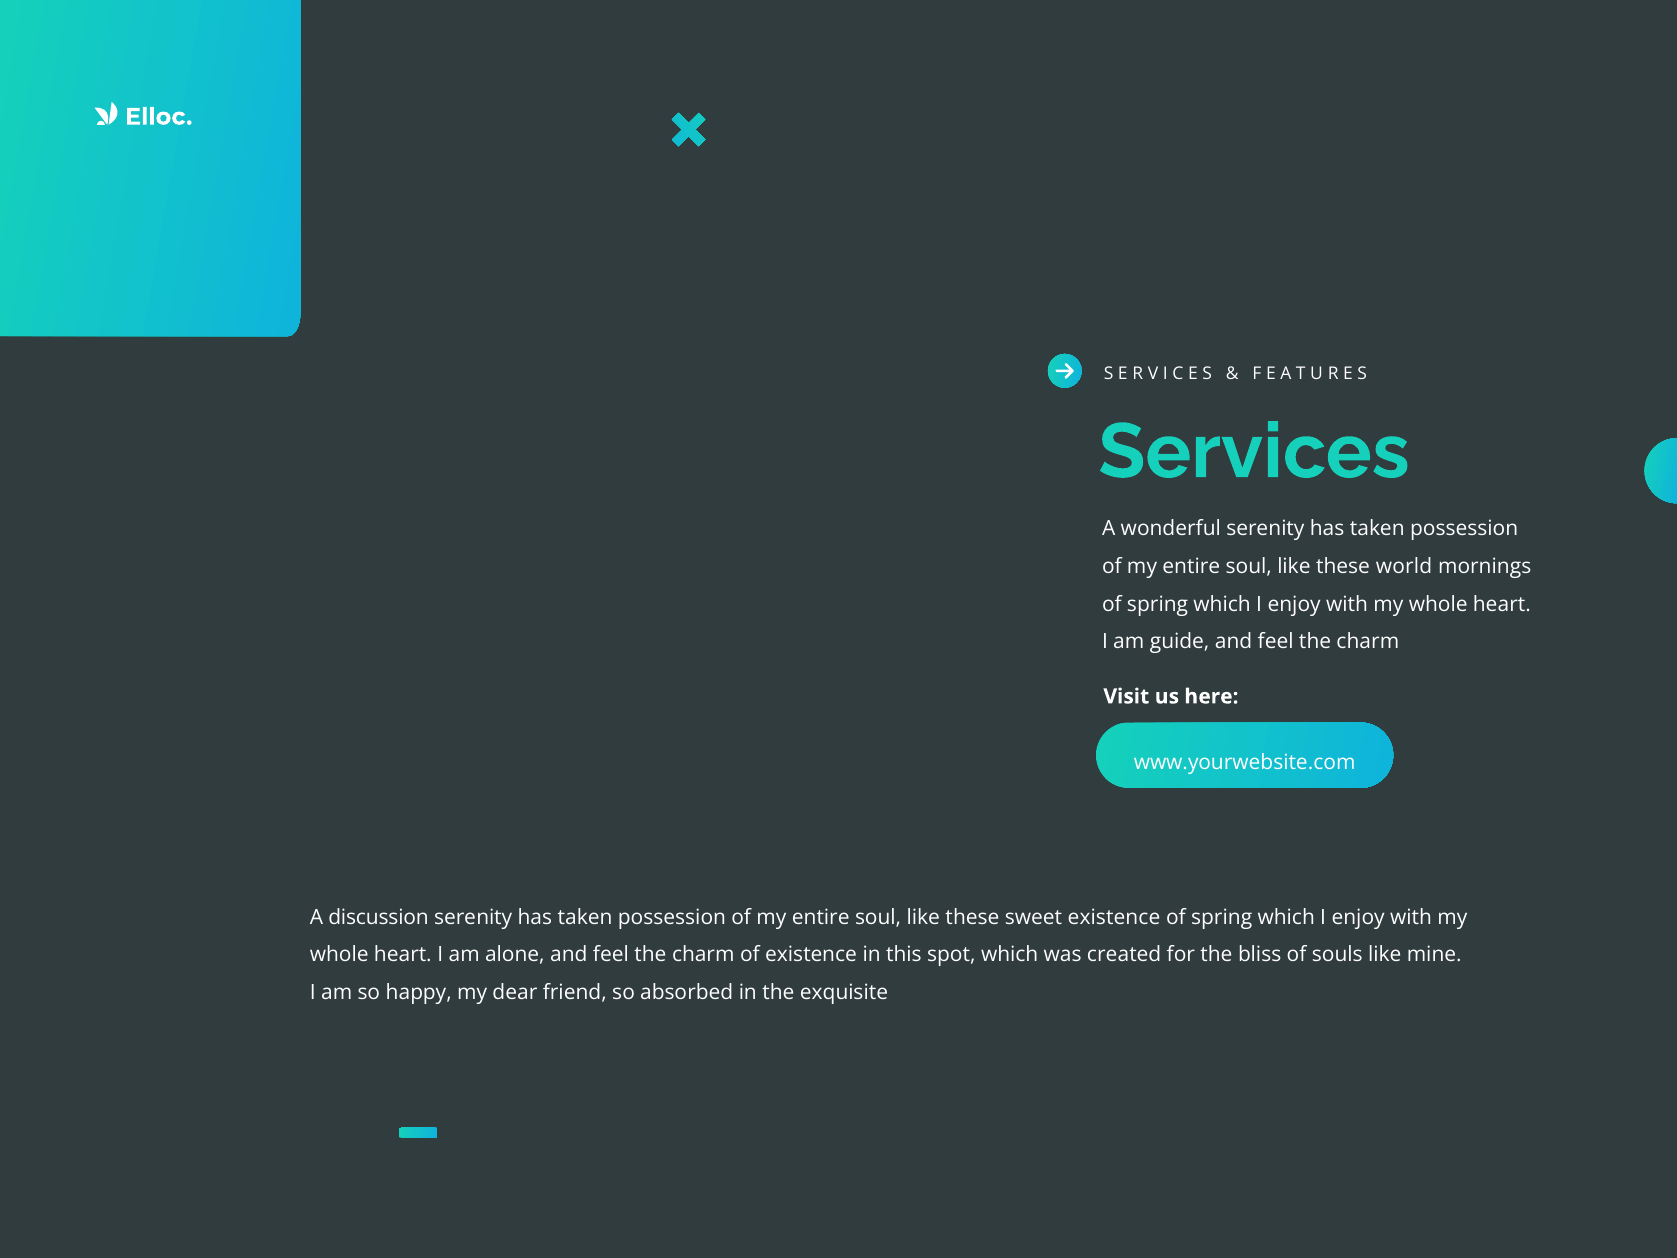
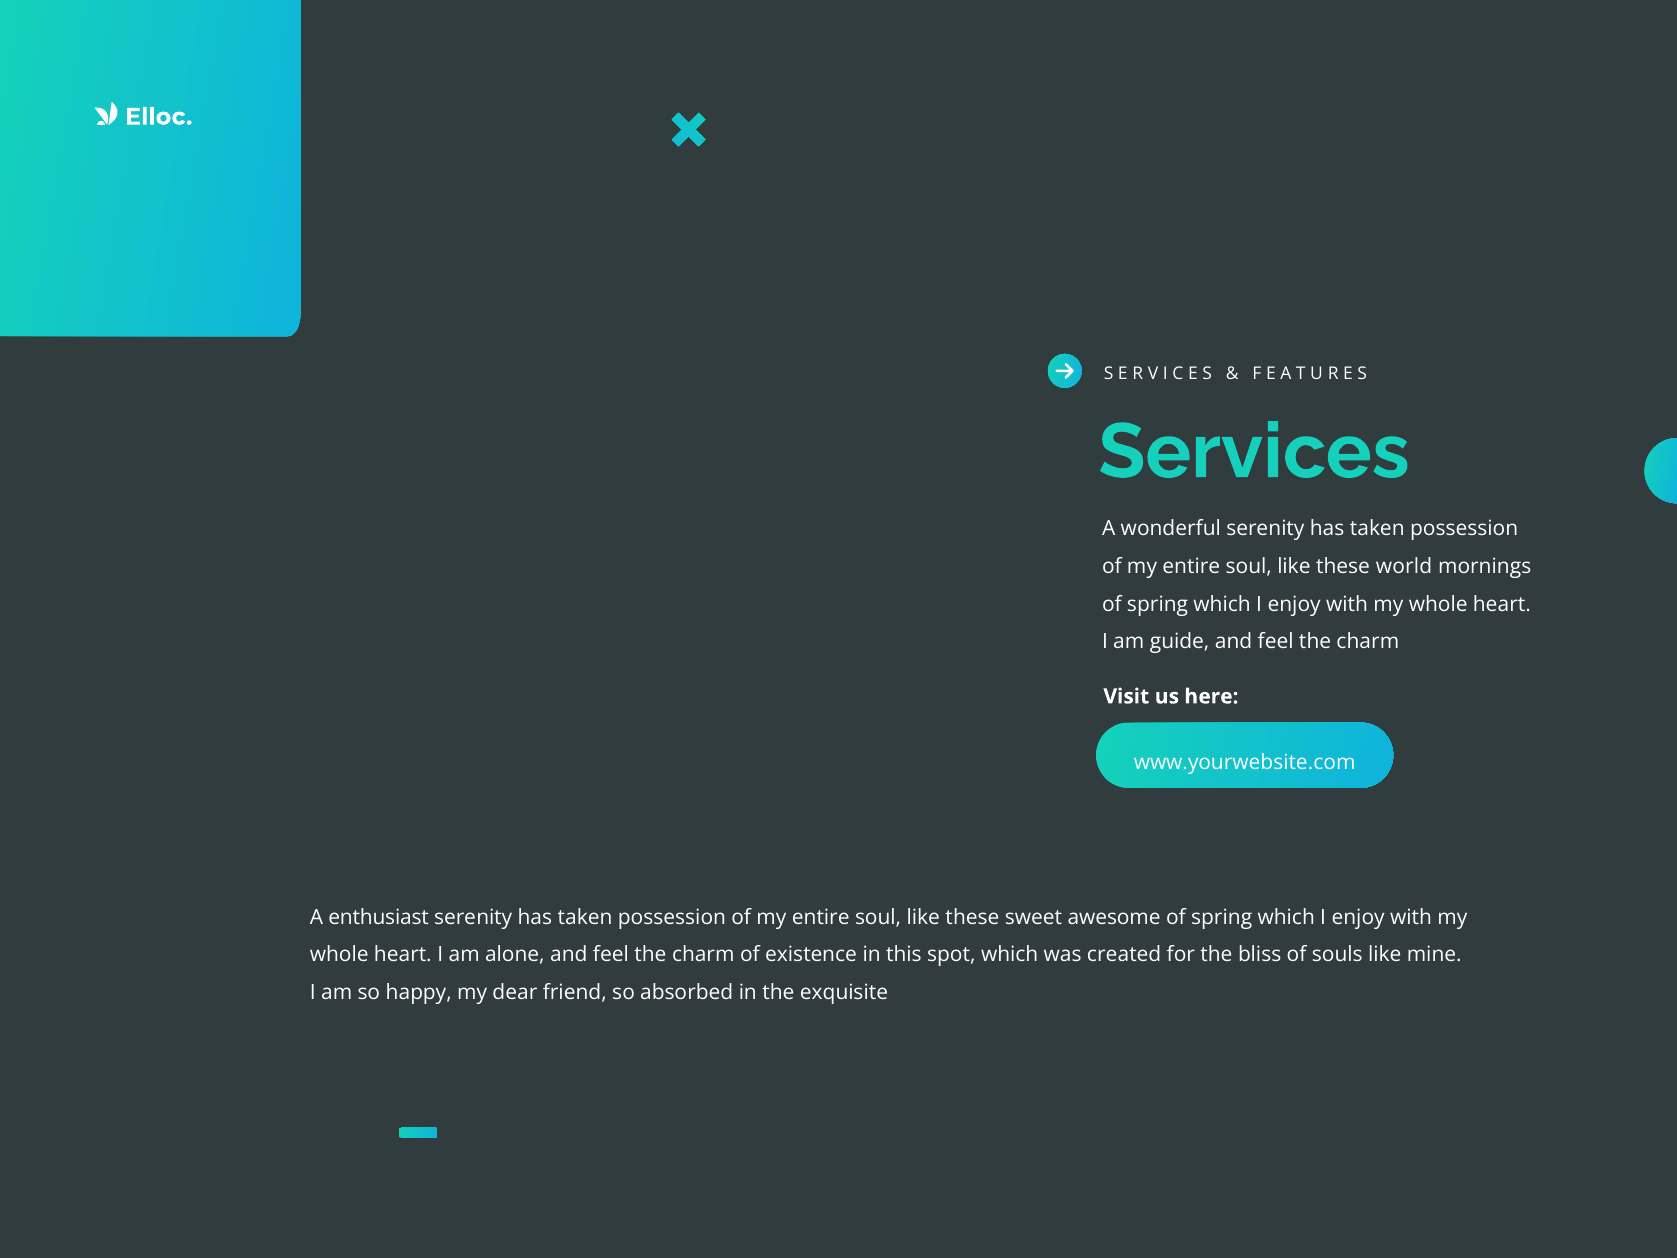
discussion: discussion -> enthusiast
sweet existence: existence -> awesome
